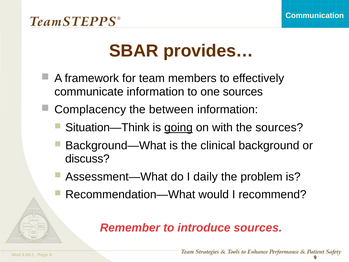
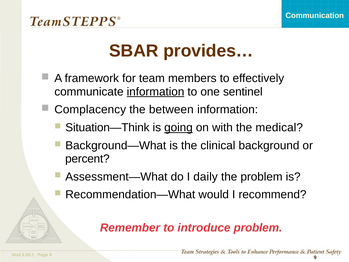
information at (156, 92) underline: none -> present
one sources: sources -> sentinel
the sources: sources -> medical
discuss: discuss -> percent
introduce sources: sources -> problem
